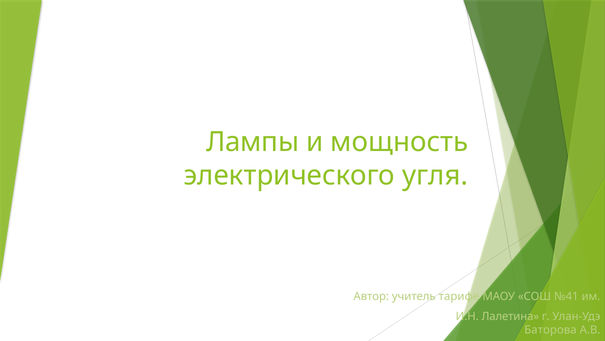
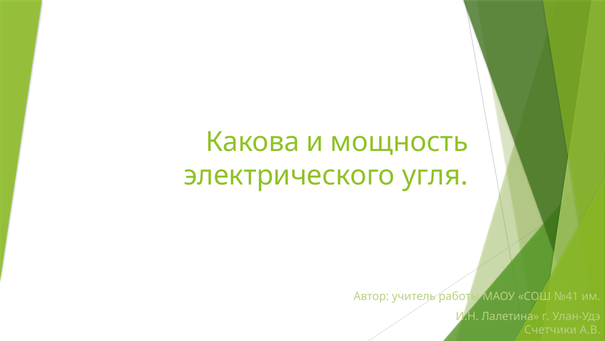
Лампы: Лампы -> Какова
тарифе: тарифе -> работы
Баторова: Баторова -> Счетчики
